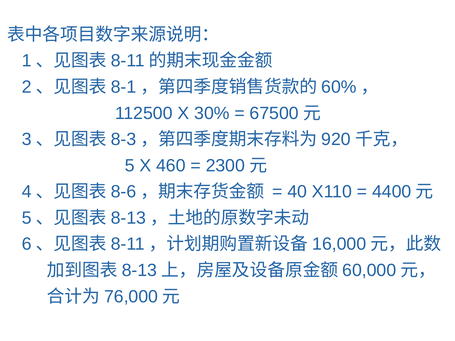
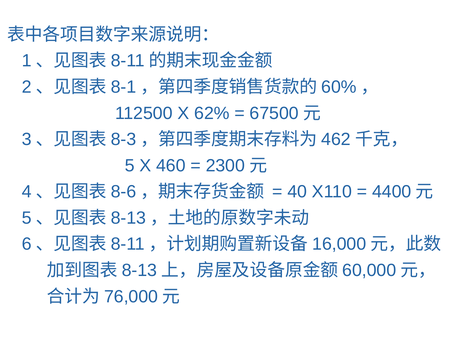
30%: 30% -> 62%
920: 920 -> 462
